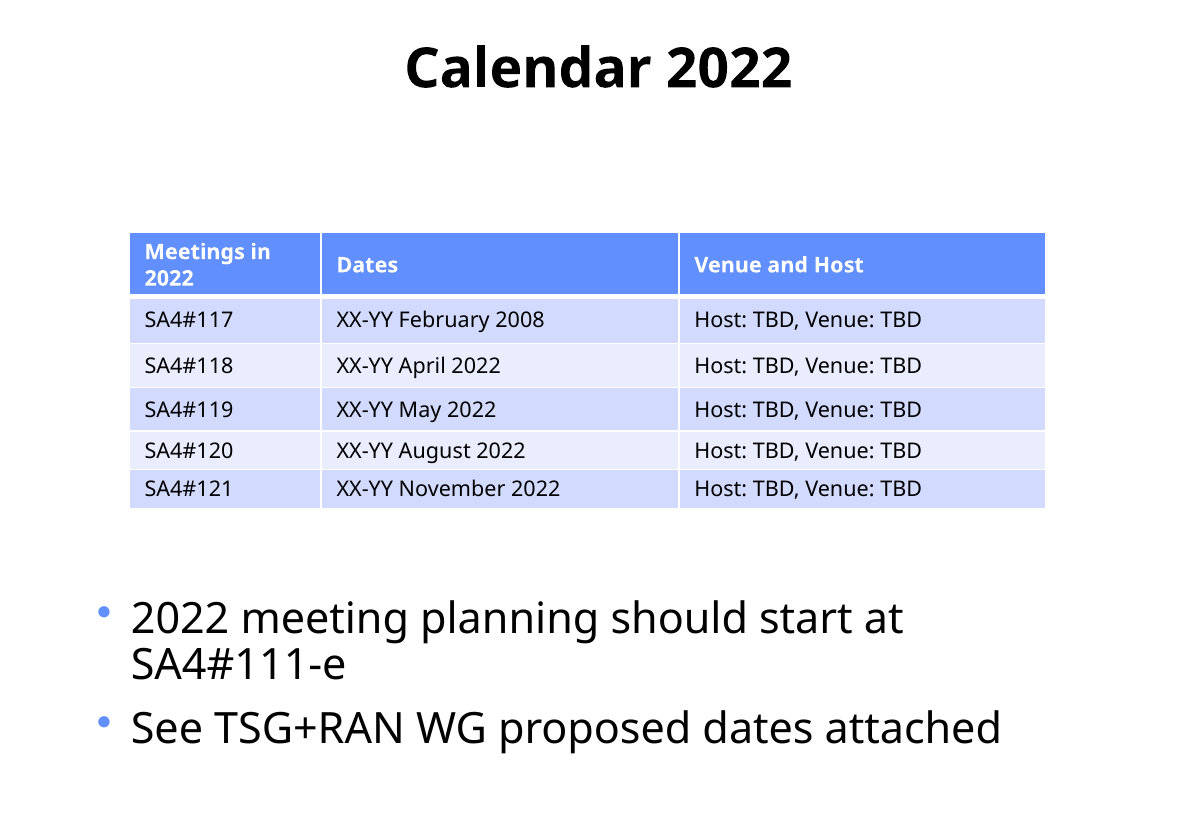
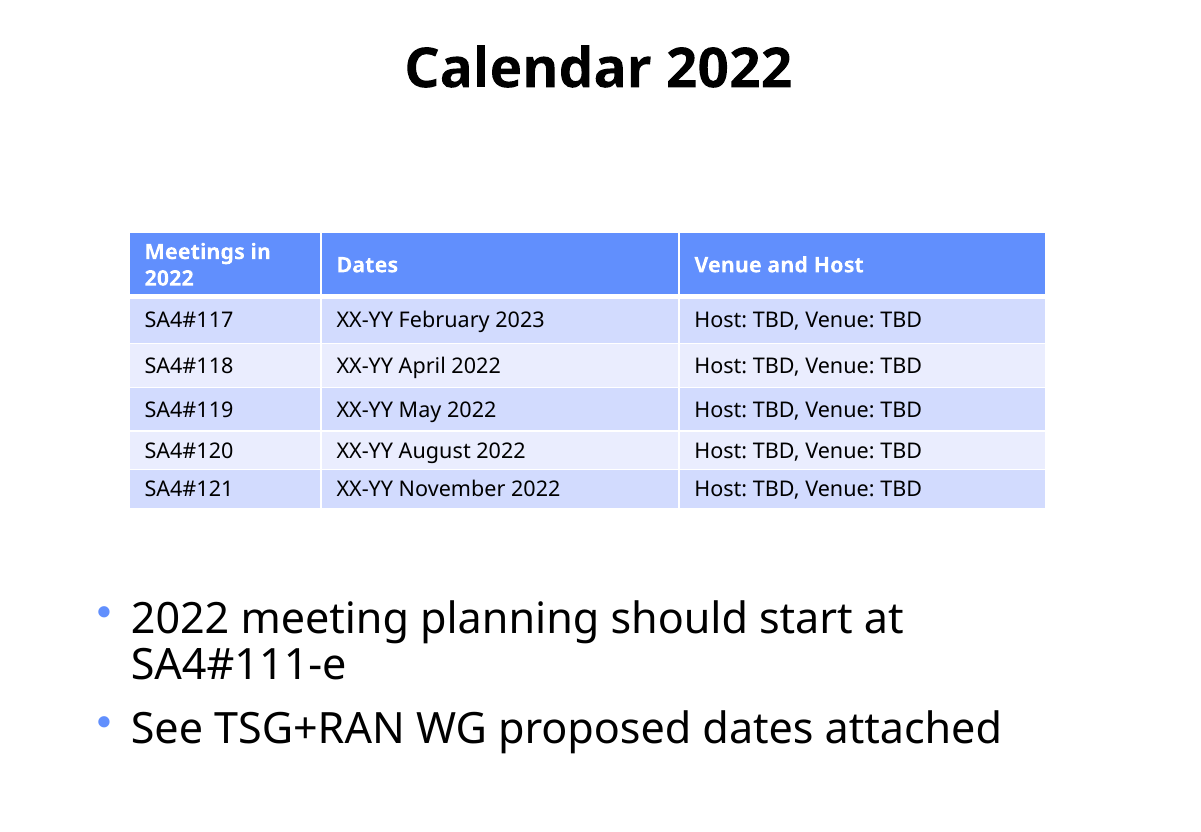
2008: 2008 -> 2023
